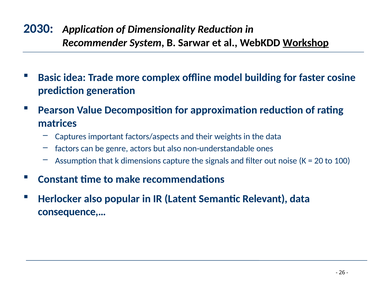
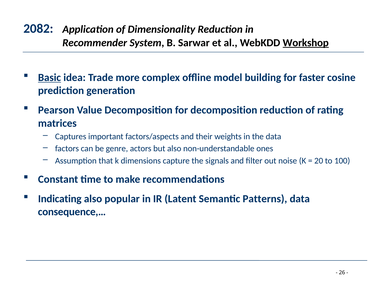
2030: 2030 -> 2082
Basic underline: none -> present
for approximation: approximation -> decomposition
Herlocker: Herlocker -> Indicating
Relevant: Relevant -> Patterns
